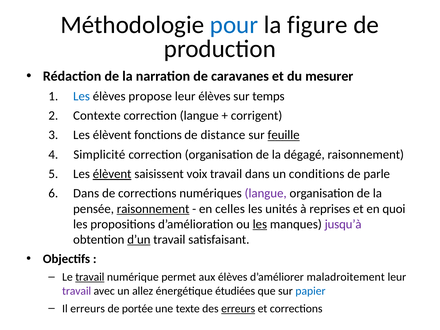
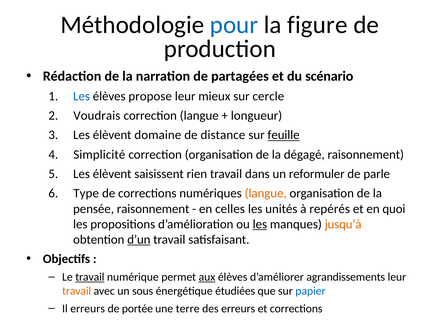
caravanes: caravanes -> partagées
mesurer: mesurer -> scénario
leur élèves: élèves -> mieux
temps: temps -> cercle
Contexte: Contexte -> Voudrais
corrigent: corrigent -> longueur
fonctions: fonctions -> domaine
élèvent at (112, 174) underline: present -> none
voix: voix -> rien
conditions: conditions -> reformuler
Dans at (86, 193): Dans -> Type
langue at (266, 193) colour: purple -> orange
raisonnement at (153, 209) underline: present -> none
reprises: reprises -> repérés
jusqu’à colour: purple -> orange
aux underline: none -> present
maladroitement: maladroitement -> agrandissements
travail at (77, 291) colour: purple -> orange
allez: allez -> sous
texte: texte -> terre
erreurs at (238, 309) underline: present -> none
